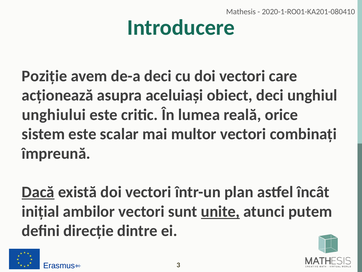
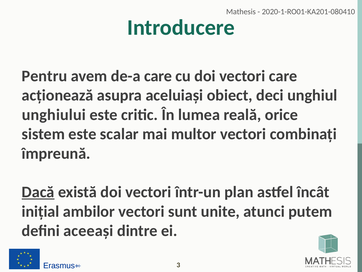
Poziție: Poziție -> Pentru
de-a deci: deci -> care
unite underline: present -> none
direcție: direcție -> aceeași
